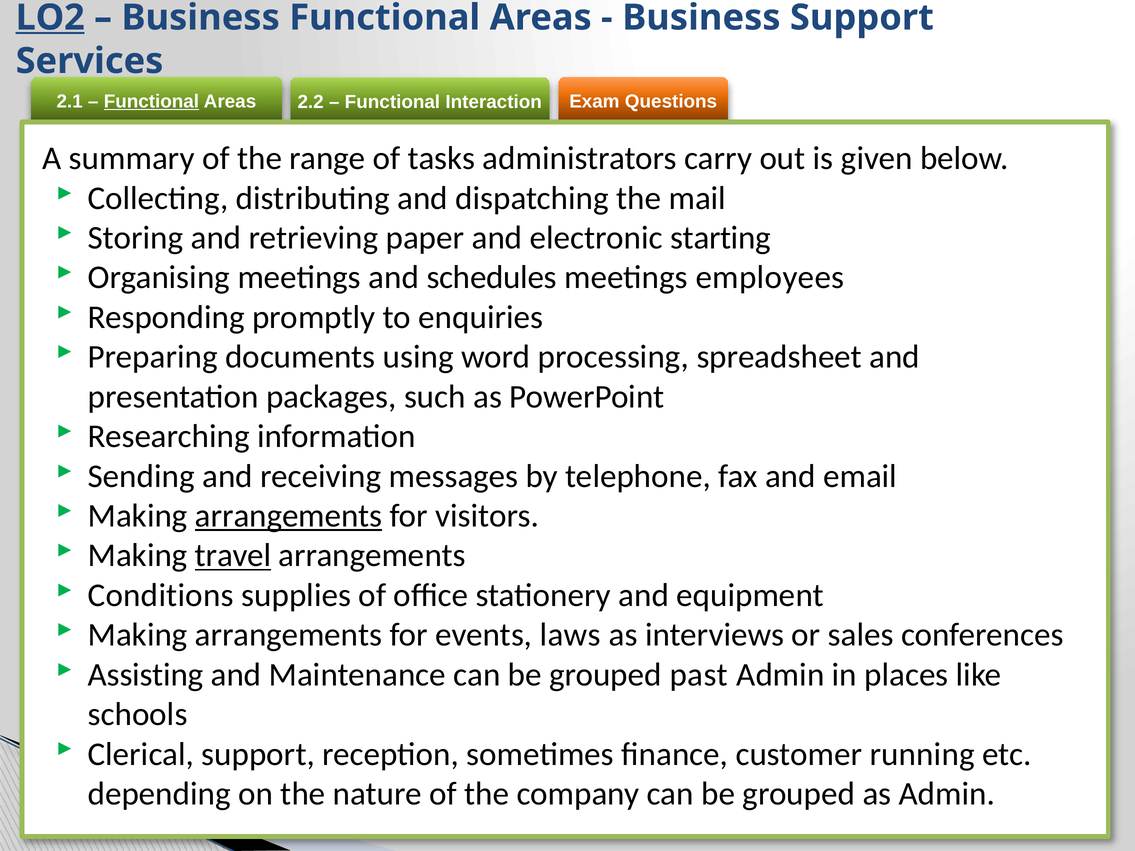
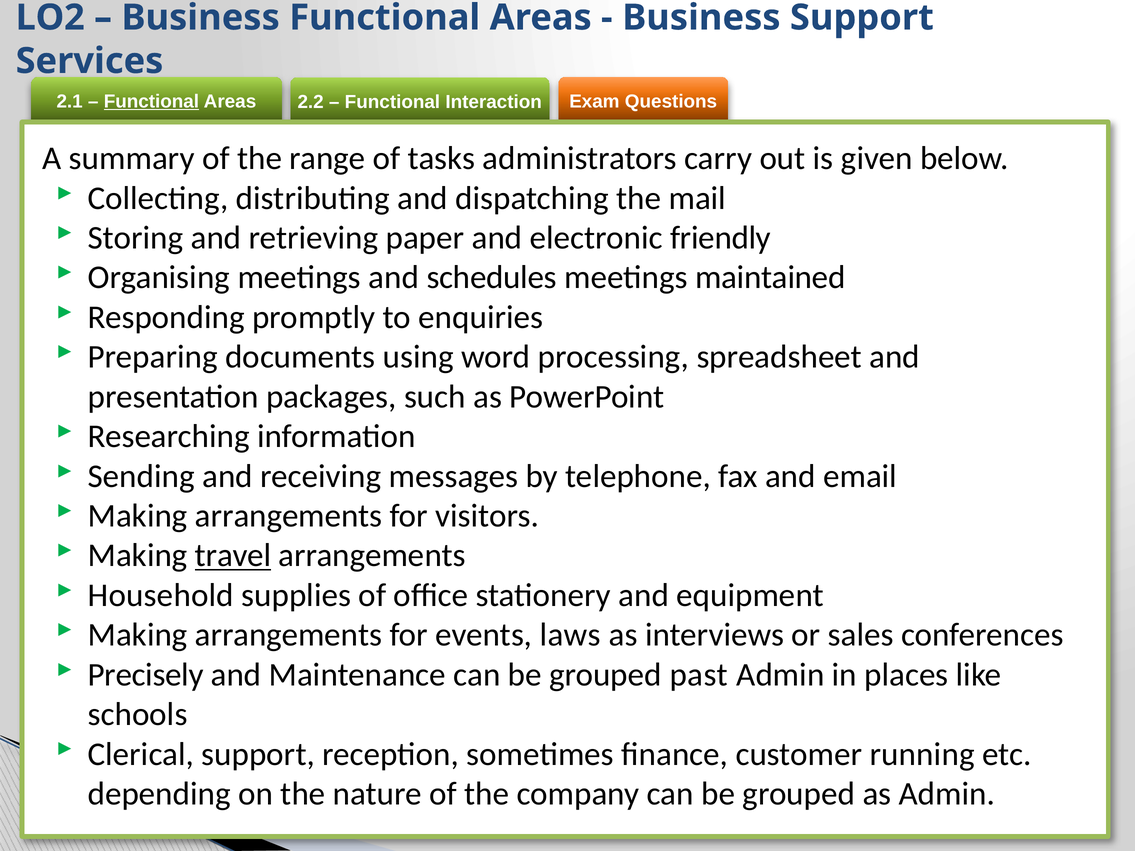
LO2 underline: present -> none
starting: starting -> friendly
employees: employees -> maintained
arrangements at (289, 516) underline: present -> none
Conditions: Conditions -> Household
Assisting: Assisting -> Precisely
